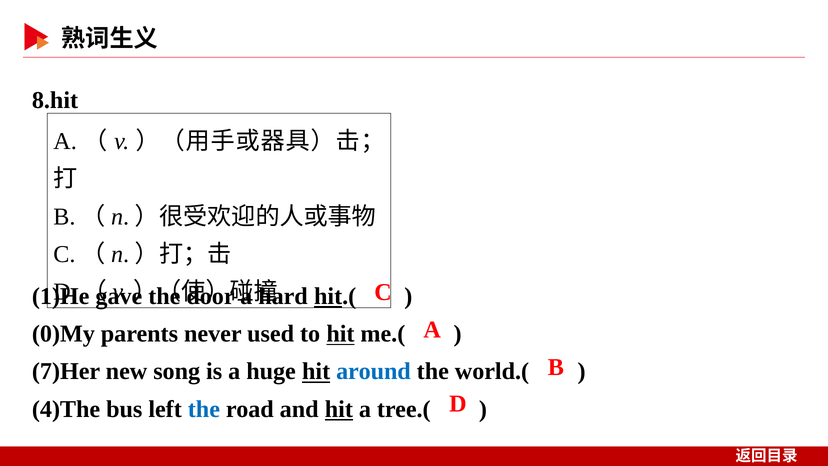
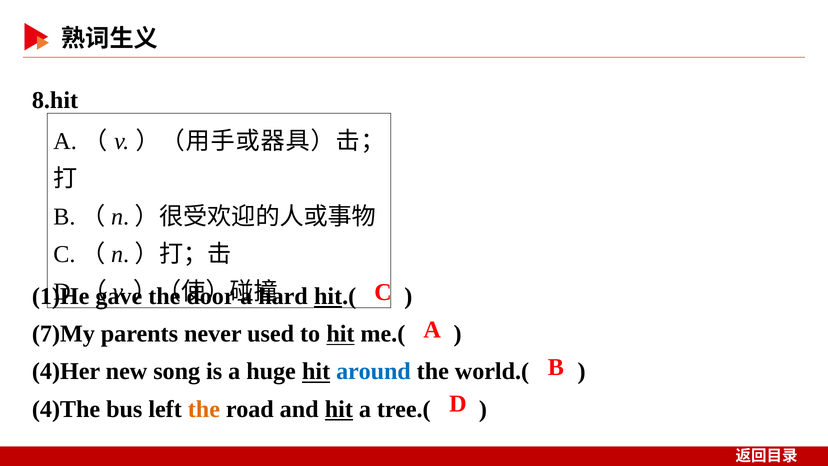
0)My: 0)My -> 7)My
7)Her: 7)Her -> 4)Her
the at (204, 409) colour: blue -> orange
